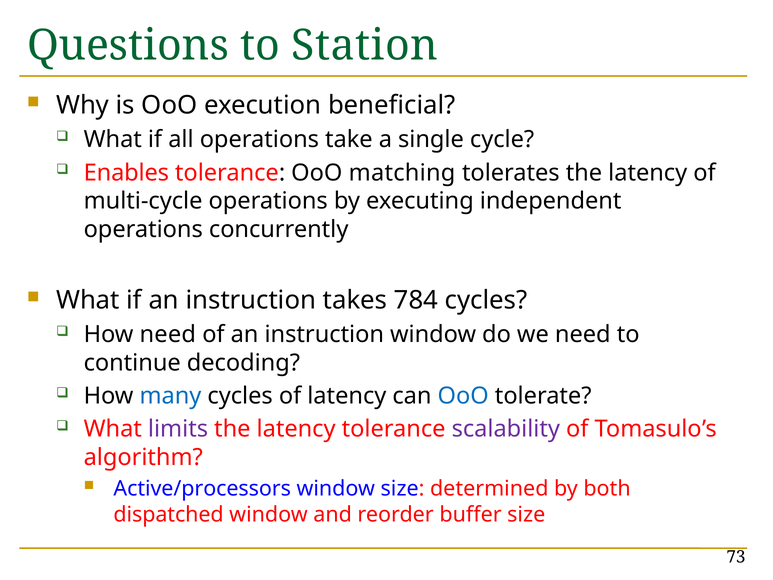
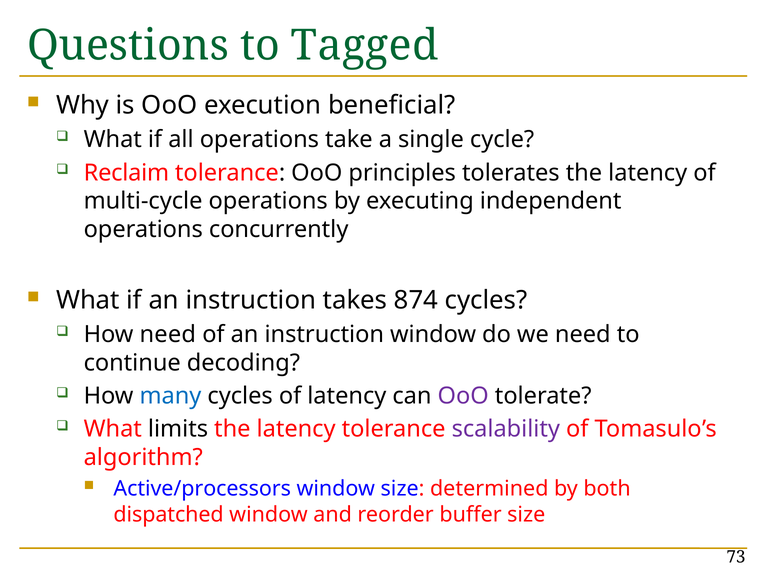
Station: Station -> Tagged
Enables: Enables -> Reclaim
matching: matching -> principles
784: 784 -> 874
OoO at (463, 396) colour: blue -> purple
limits colour: purple -> black
